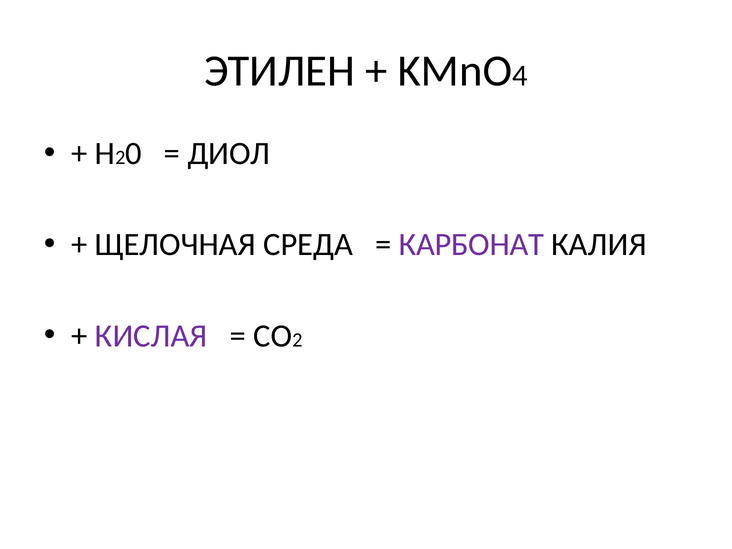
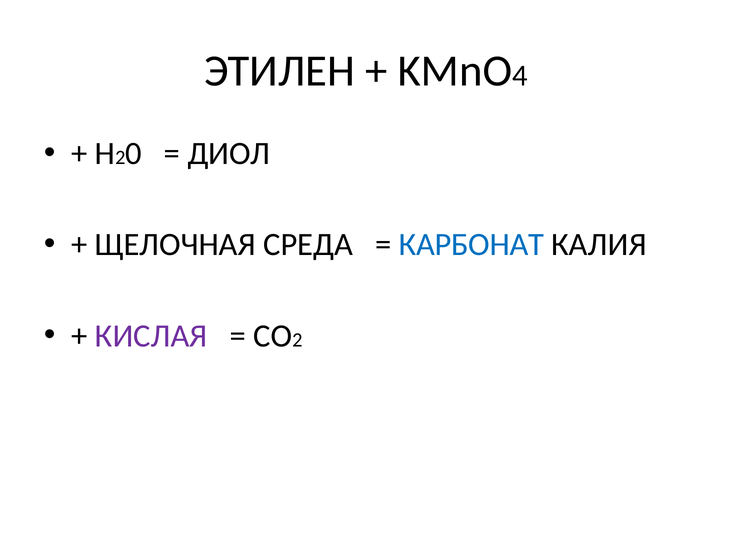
КАРБОНАТ colour: purple -> blue
